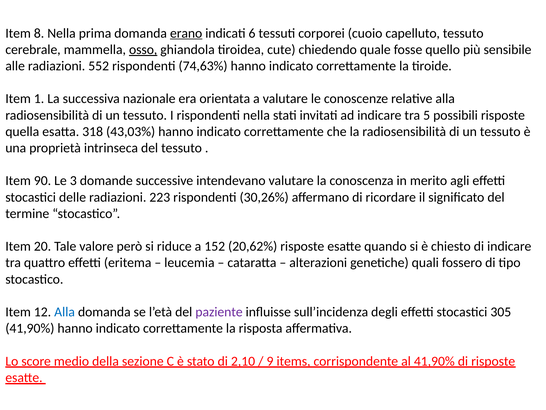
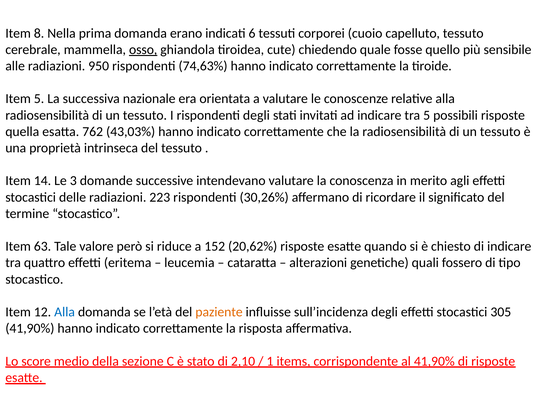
erano underline: present -> none
552: 552 -> 950
Item 1: 1 -> 5
rispondenti nella: nella -> degli
318: 318 -> 762
90: 90 -> 14
20: 20 -> 63
paziente colour: purple -> orange
9: 9 -> 1
